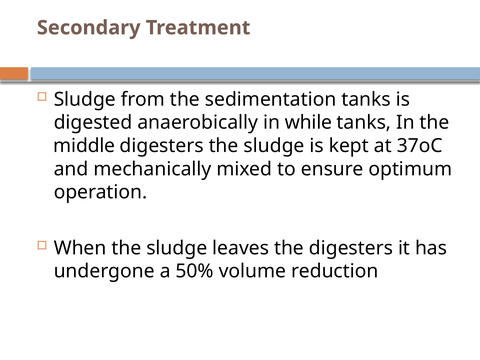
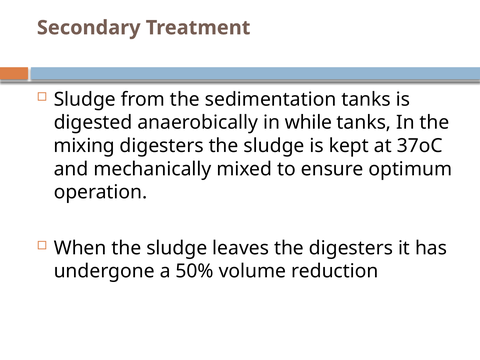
middle: middle -> mixing
